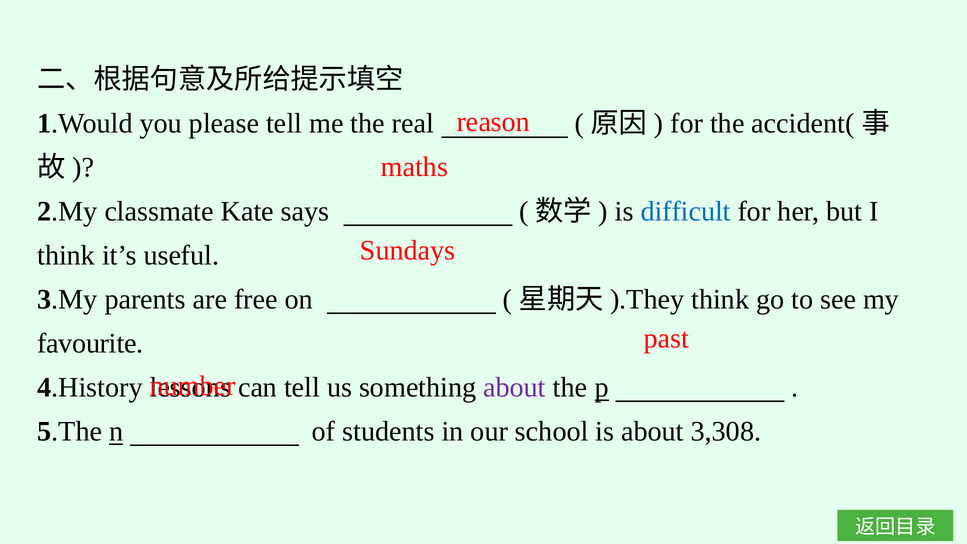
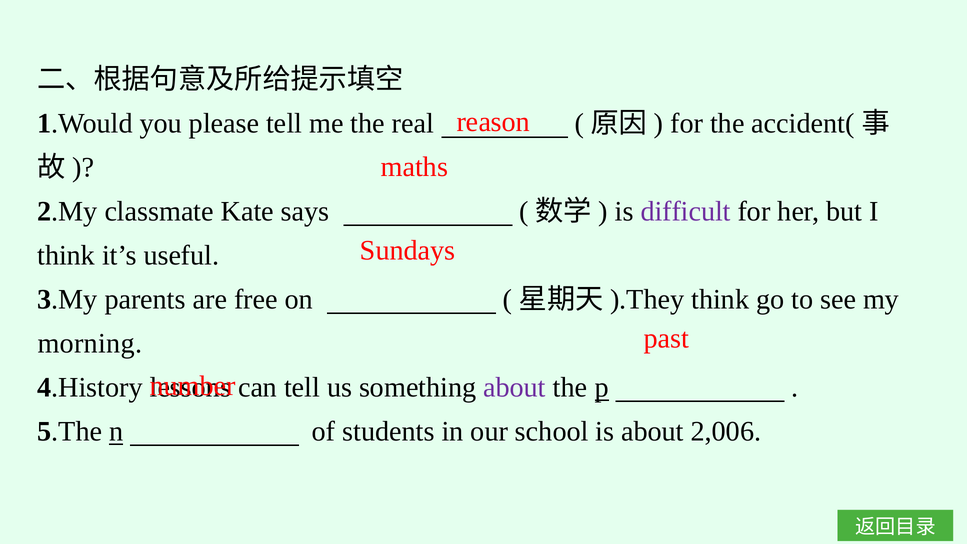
difficult colour: blue -> purple
favourite: favourite -> morning
3,308: 3,308 -> 2,006
